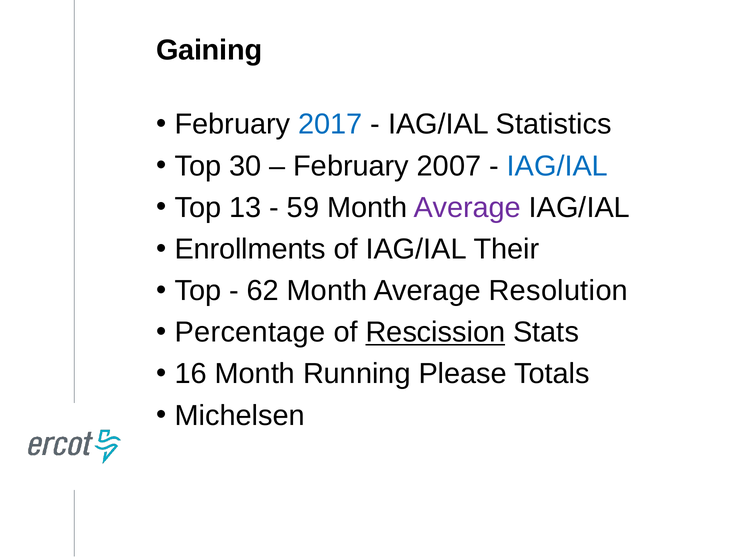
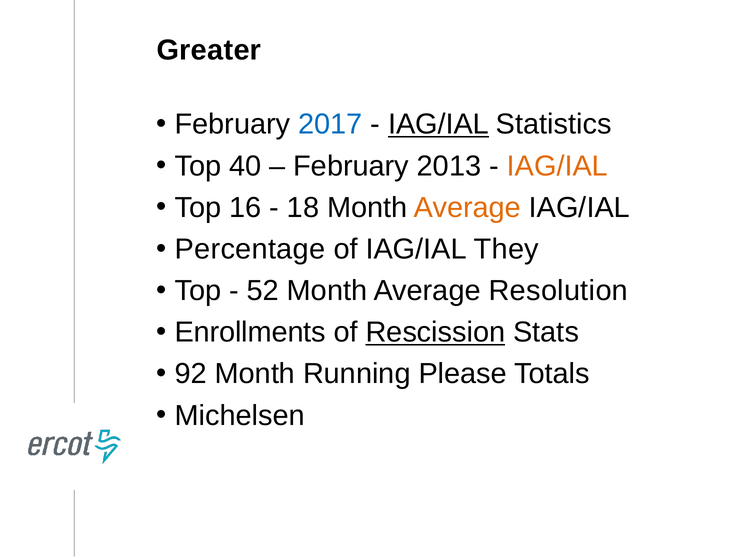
Gaining: Gaining -> Greater
IAG/IAL at (439, 124) underline: none -> present
30: 30 -> 40
2007: 2007 -> 2013
IAG/IAL at (557, 166) colour: blue -> orange
13: 13 -> 16
59: 59 -> 18
Average at (467, 208) colour: purple -> orange
Enrollments: Enrollments -> Percentage
Their: Their -> They
62: 62 -> 52
Percentage: Percentage -> Enrollments
16: 16 -> 92
